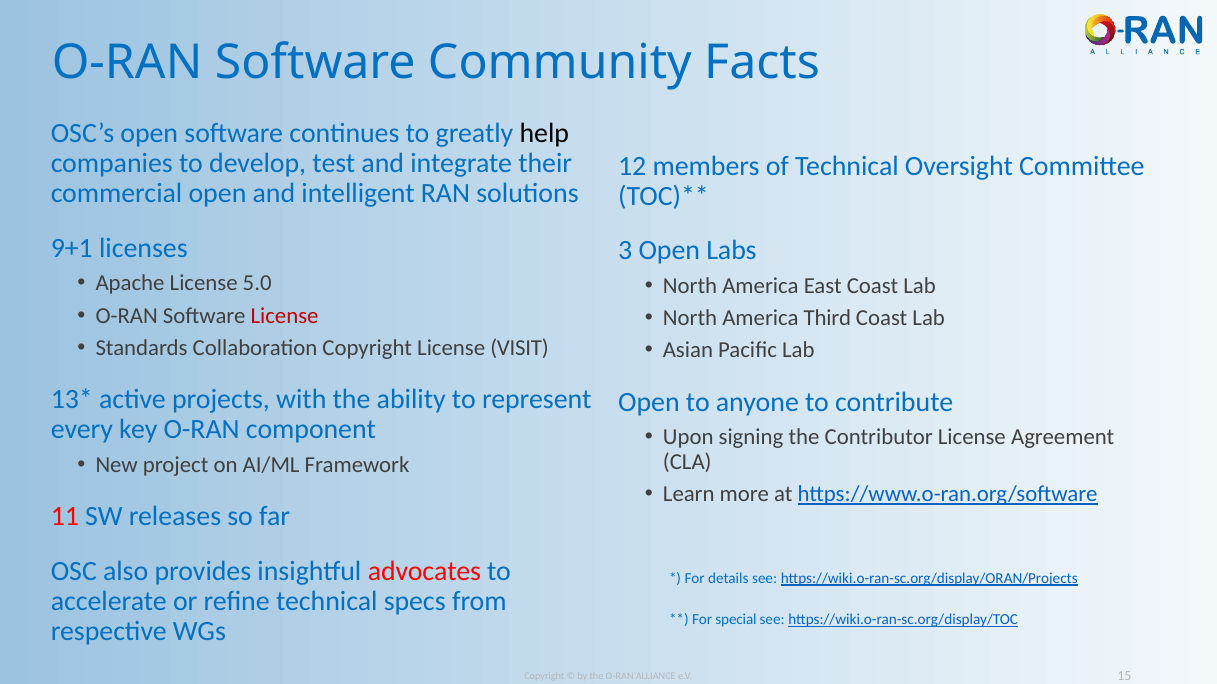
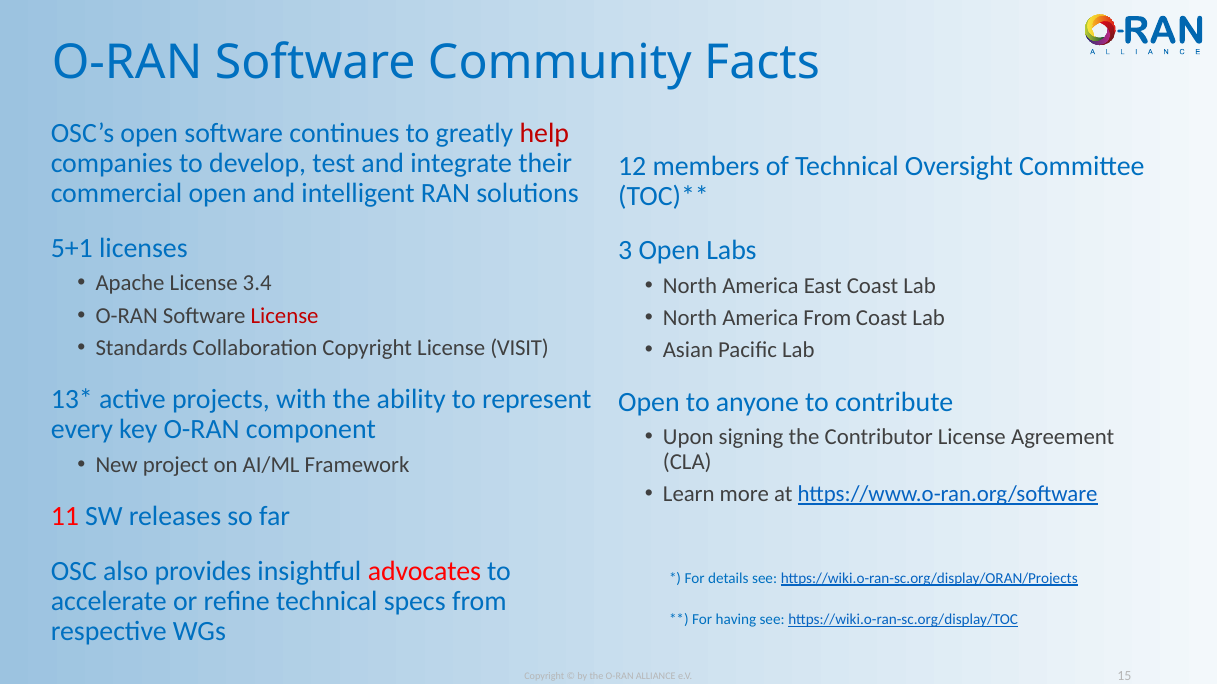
help colour: black -> red
9+1: 9+1 -> 5+1
5.0: 5.0 -> 3.4
America Third: Third -> From
special: special -> having
